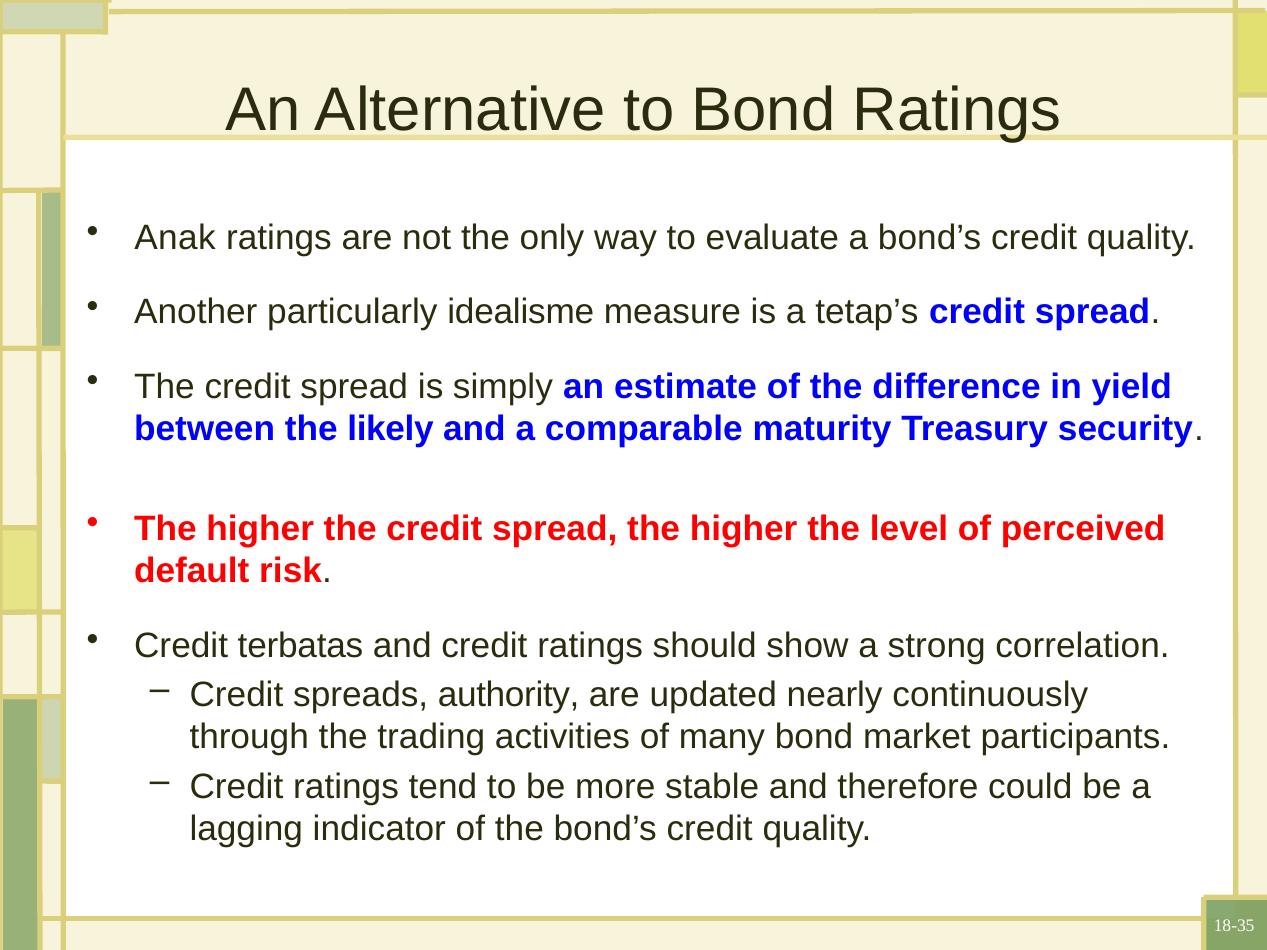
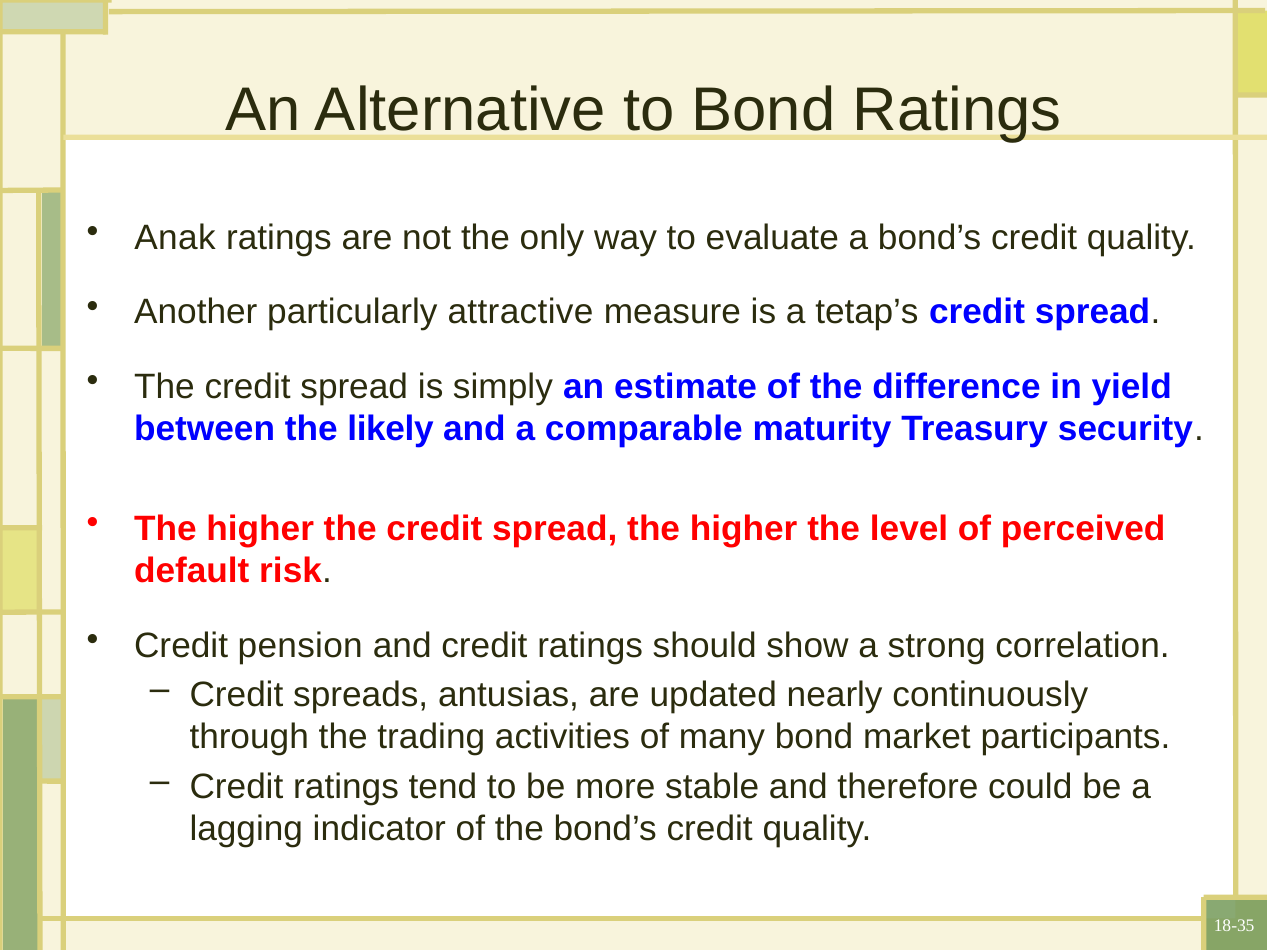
idealisme: idealisme -> attractive
terbatas: terbatas -> pension
authority: authority -> antusias
